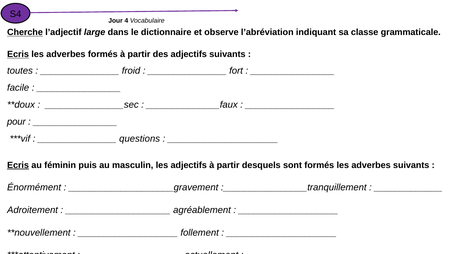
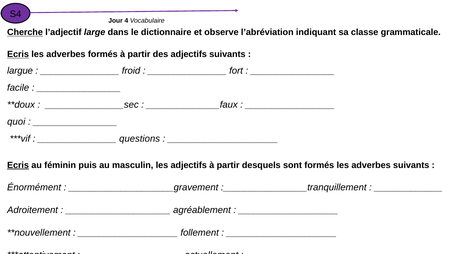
toutes: toutes -> largue
pour: pour -> quoi
